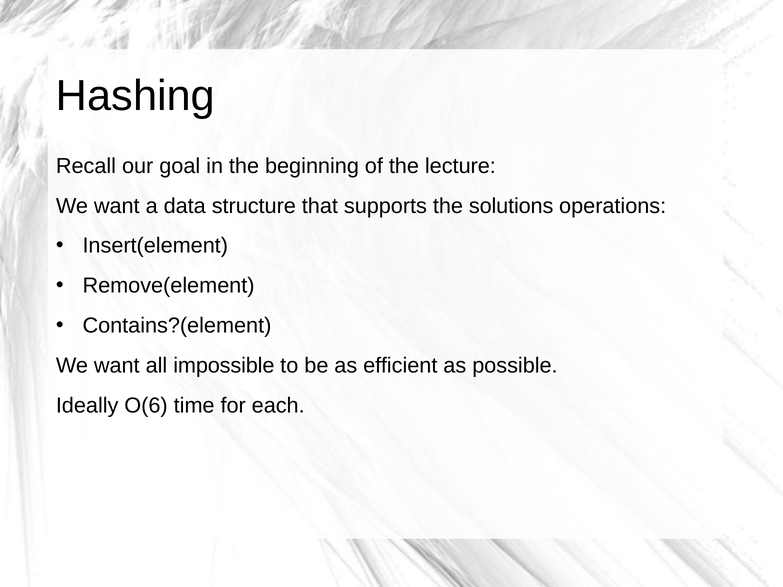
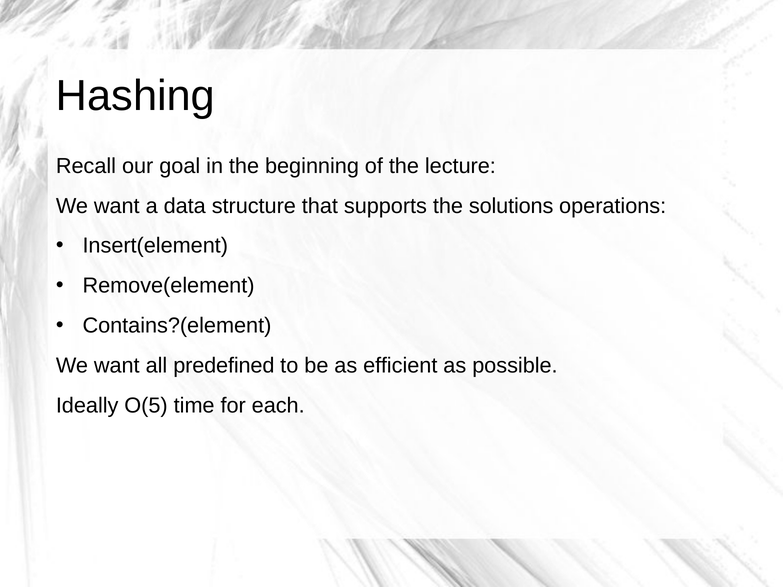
impossible: impossible -> predefined
O(6: O(6 -> O(5
